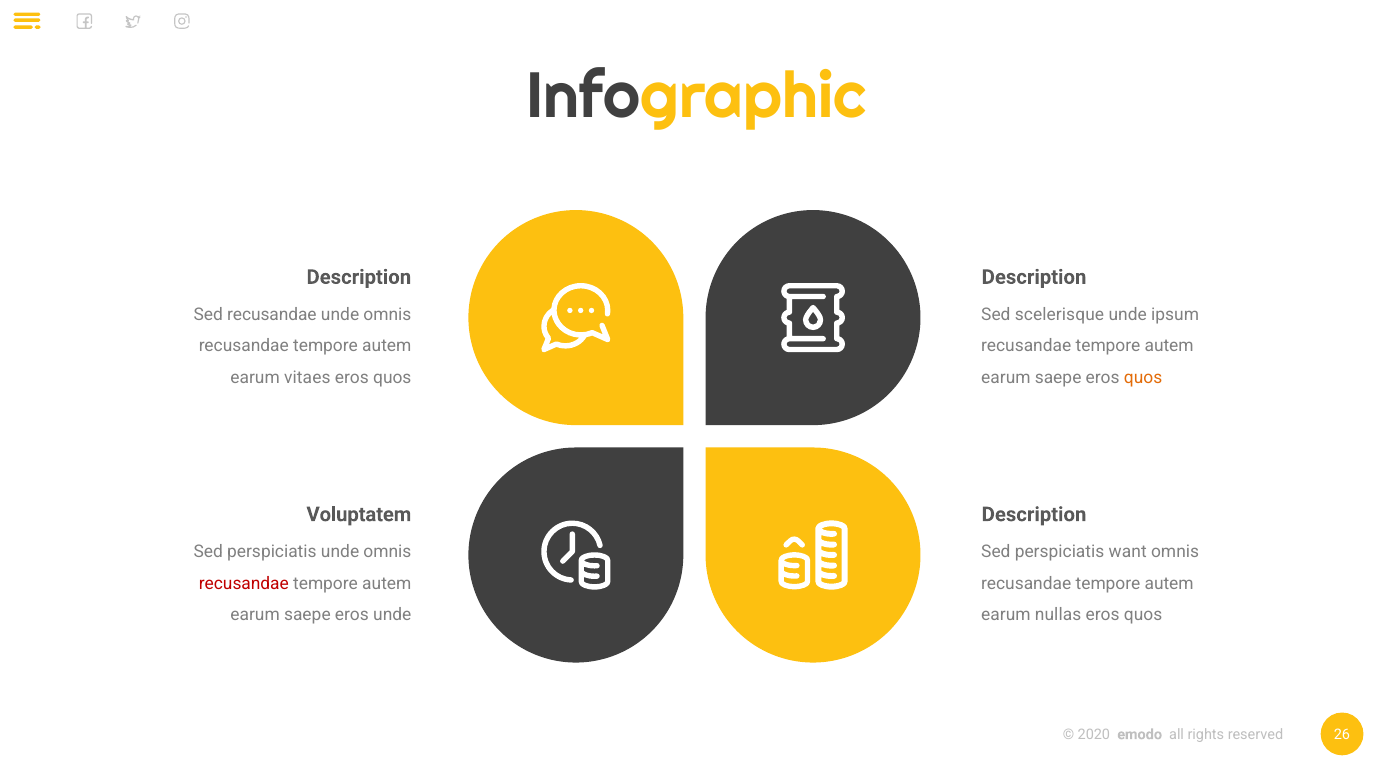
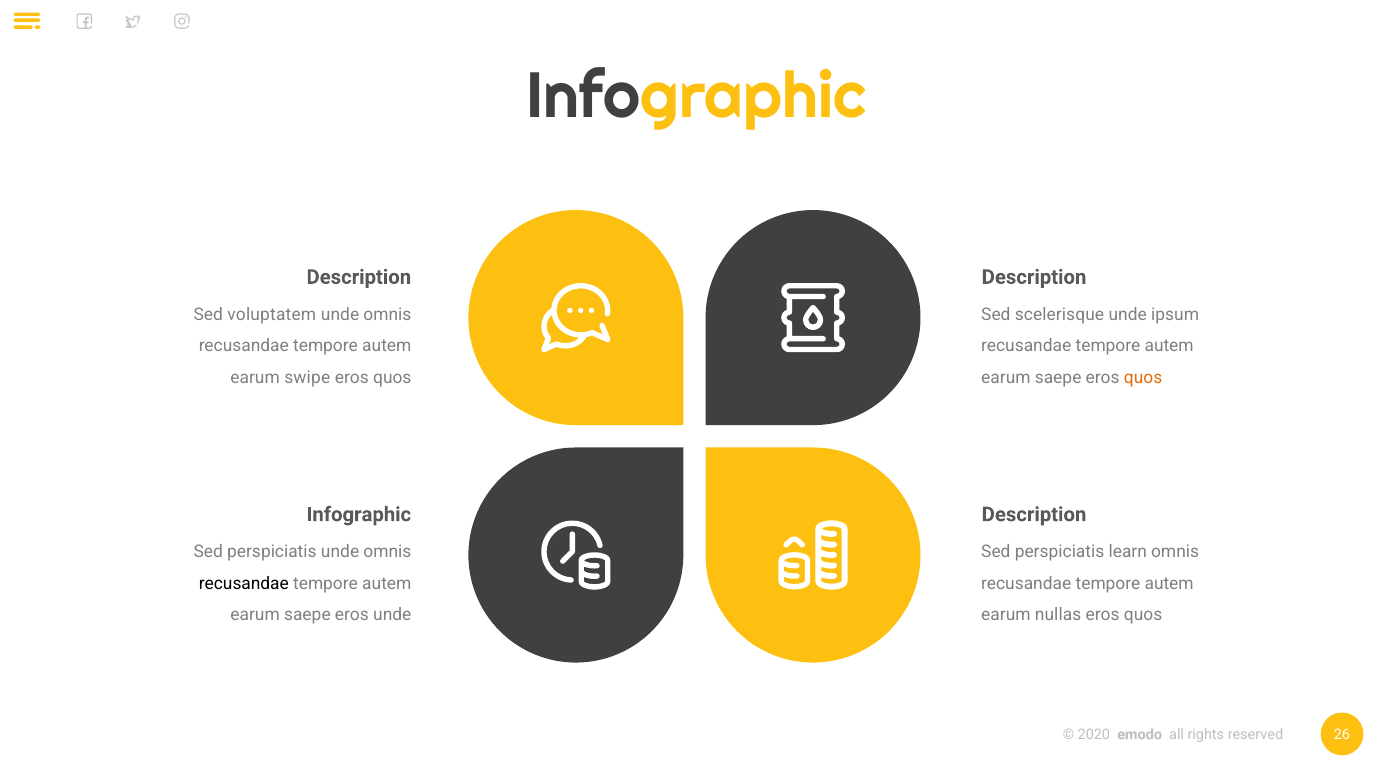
Sed recusandae: recusandae -> voluptatem
vitaes: vitaes -> swipe
Voluptatem at (359, 514): Voluptatem -> Infographic
want: want -> learn
recusandae at (244, 583) colour: red -> black
